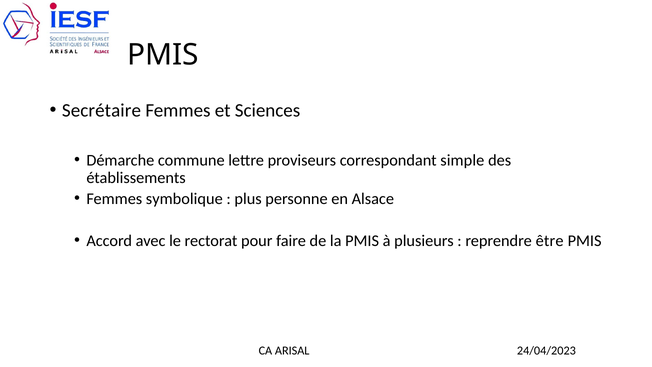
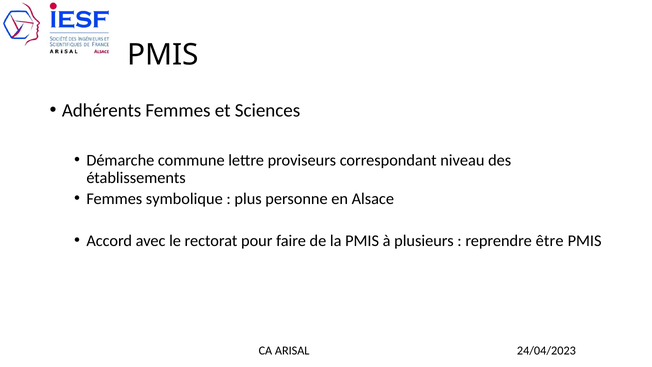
Secrétaire: Secrétaire -> Adhérents
simple: simple -> niveau
